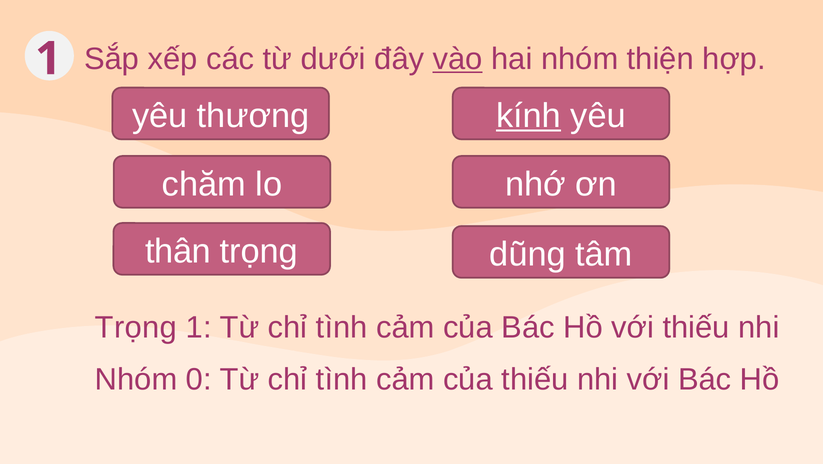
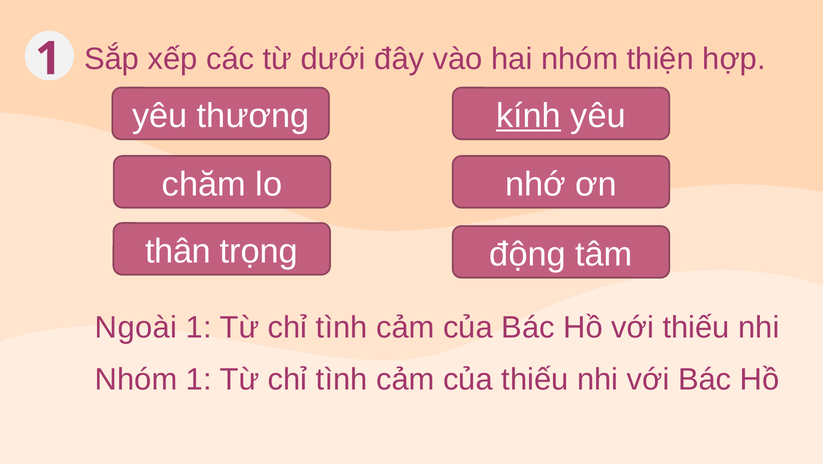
vào underline: present -> none
dũng: dũng -> động
Trọng at (136, 327): Trọng -> Ngoài
Nhóm 0: 0 -> 1
